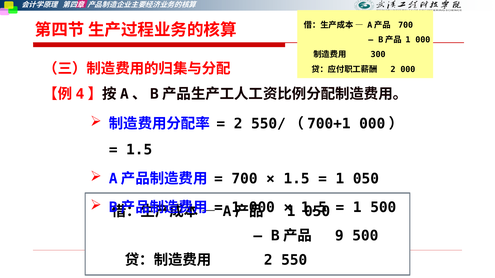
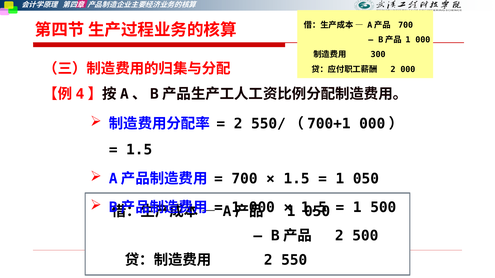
9 at (339, 236): 9 -> 2
